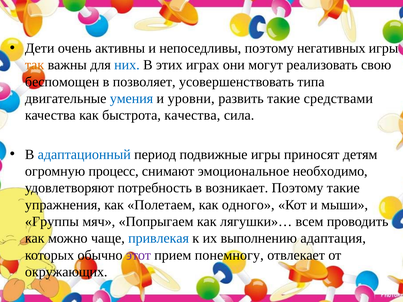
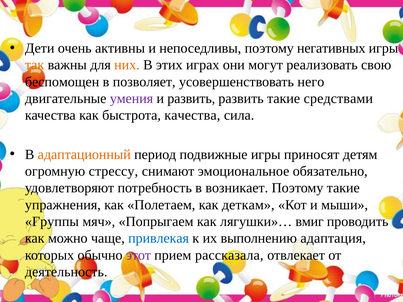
них colour: blue -> orange
типа: типа -> него
умения colour: blue -> purple
и уровни: уровни -> развить
адаптационный colour: blue -> orange
процесс: процесс -> стрессу
необходимо: необходимо -> обязательно
одного: одного -> деткам
всем: всем -> вмиг
понемногу: понемногу -> рассказала
окружающих: окружающих -> деятельность
